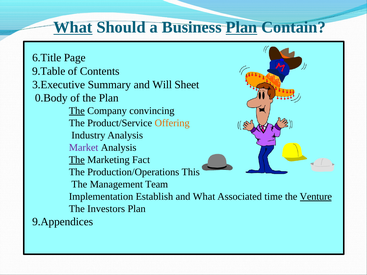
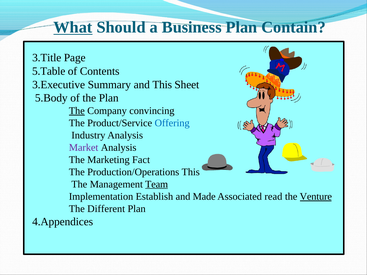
Plan at (241, 27) underline: present -> none
6.Title: 6.Title -> 3.Title
9.Table: 9.Table -> 5.Table
and Will: Will -> This
0.Body: 0.Body -> 5.Body
Offering colour: orange -> blue
The at (77, 160) underline: present -> none
Team underline: none -> present
and What: What -> Made
time: time -> read
Investors: Investors -> Different
9.Appendices: 9.Appendices -> 4.Appendices
